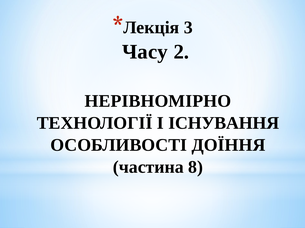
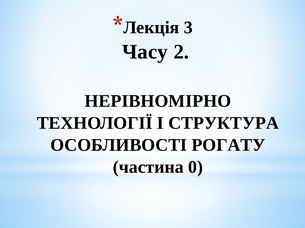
ІСНУВАННЯ: ІСНУВАННЯ -> СТРУКТУРА
ДОЇННЯ: ДОЇННЯ -> РОГАТУ
8: 8 -> 0
